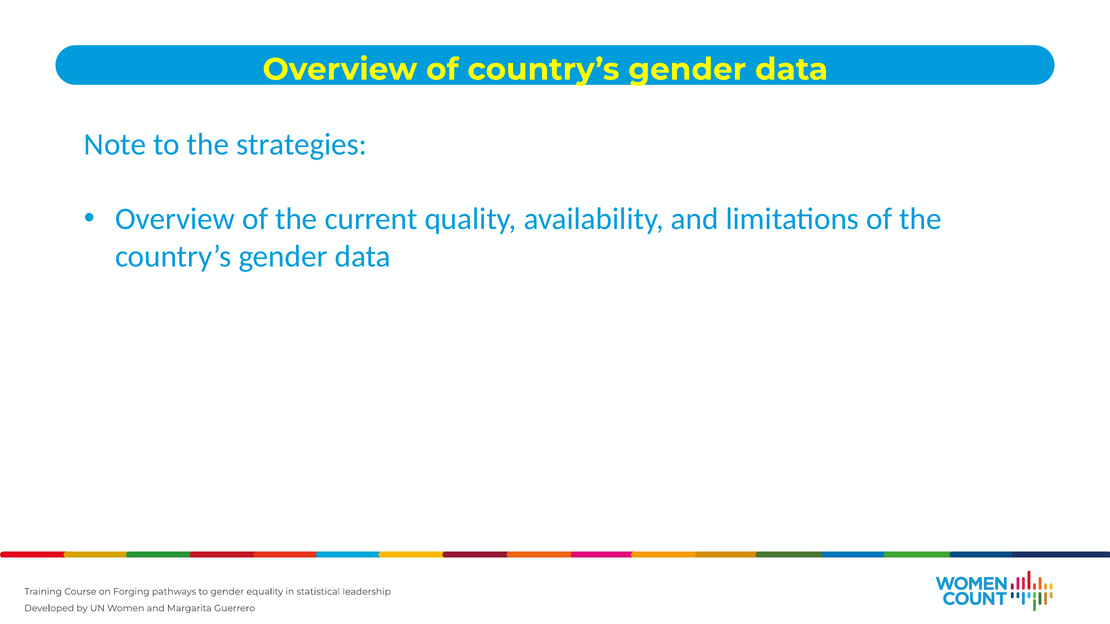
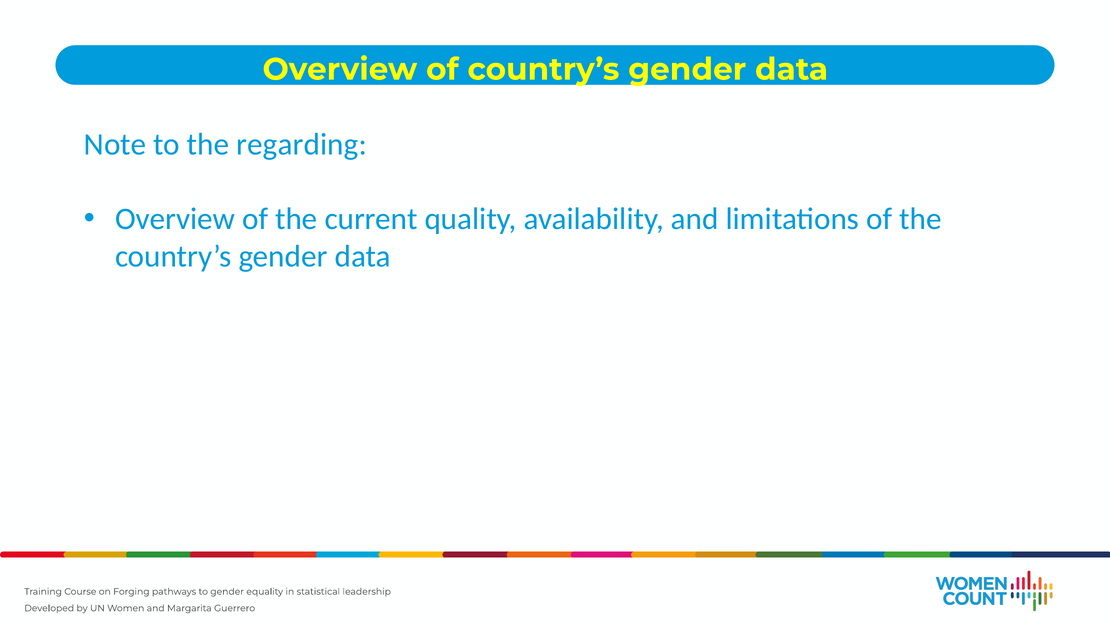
strategies: strategies -> regarding
